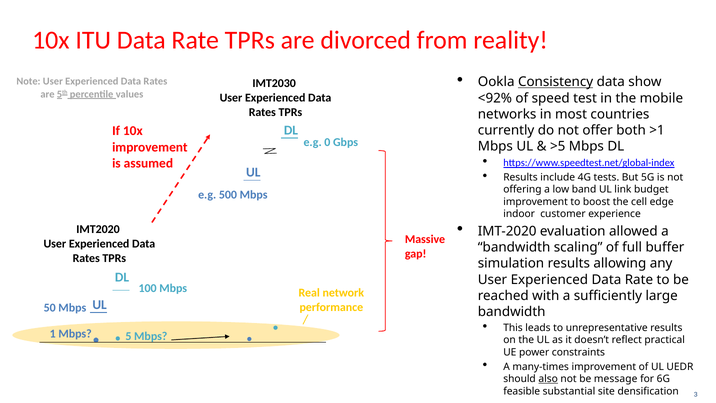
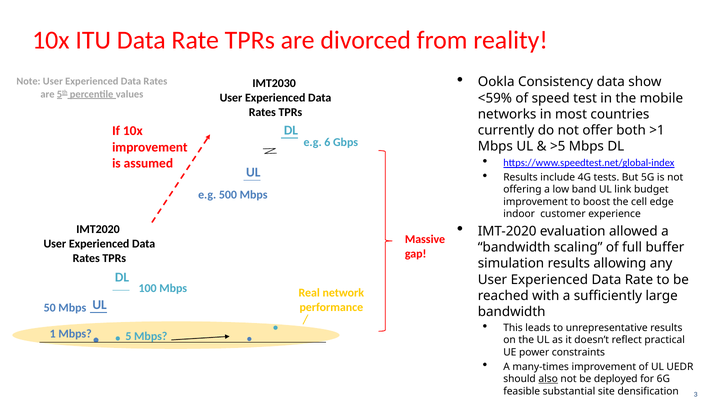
Consistency underline: present -> none
<92%: <92% -> <59%
0: 0 -> 6
message: message -> deployed
